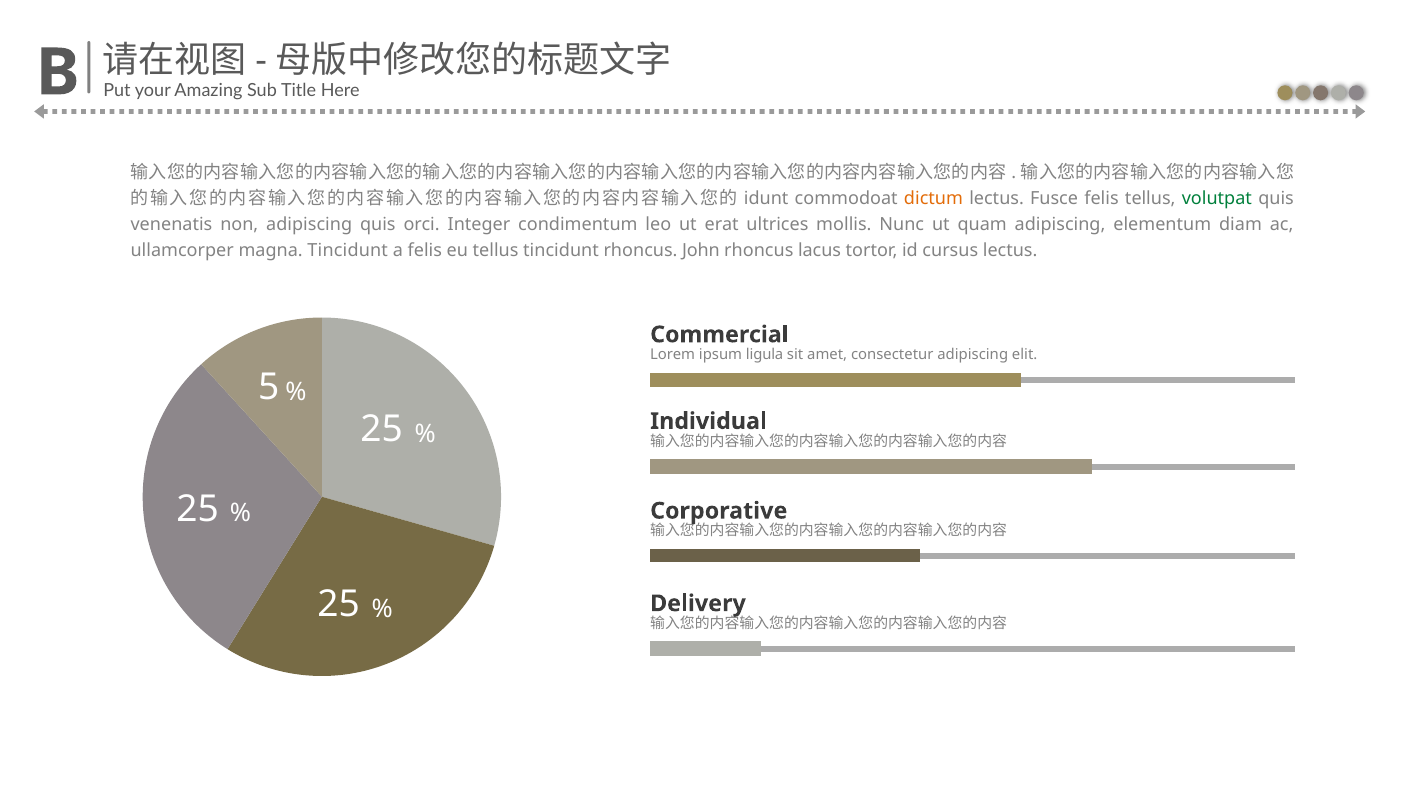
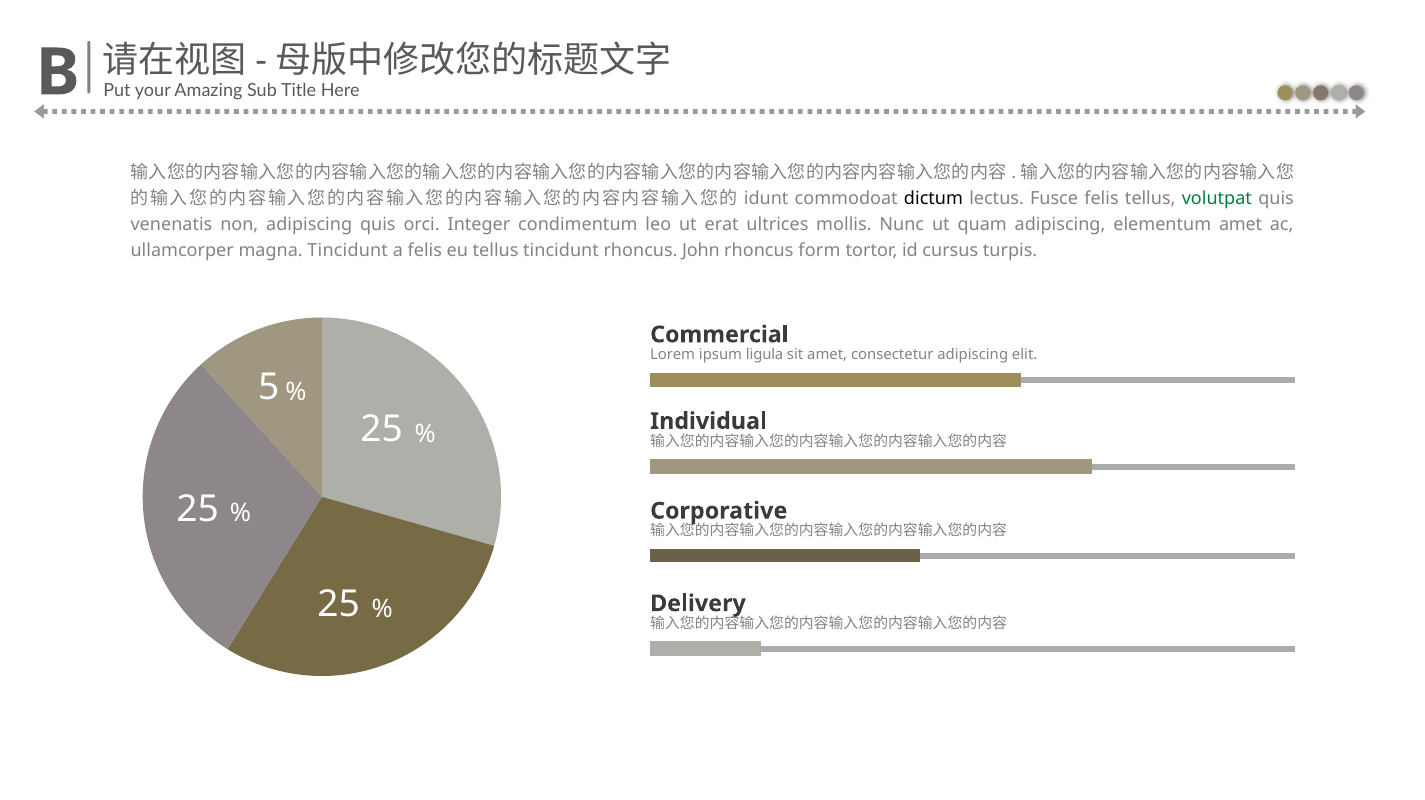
dictum colour: orange -> black
elementum diam: diam -> amet
lacus: lacus -> form
cursus lectus: lectus -> turpis
